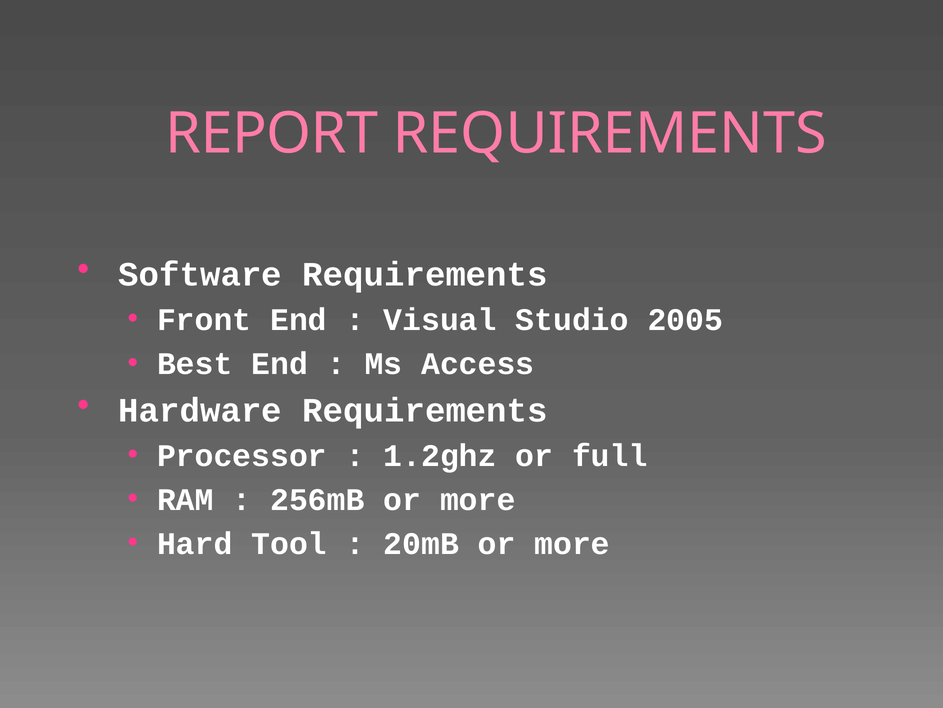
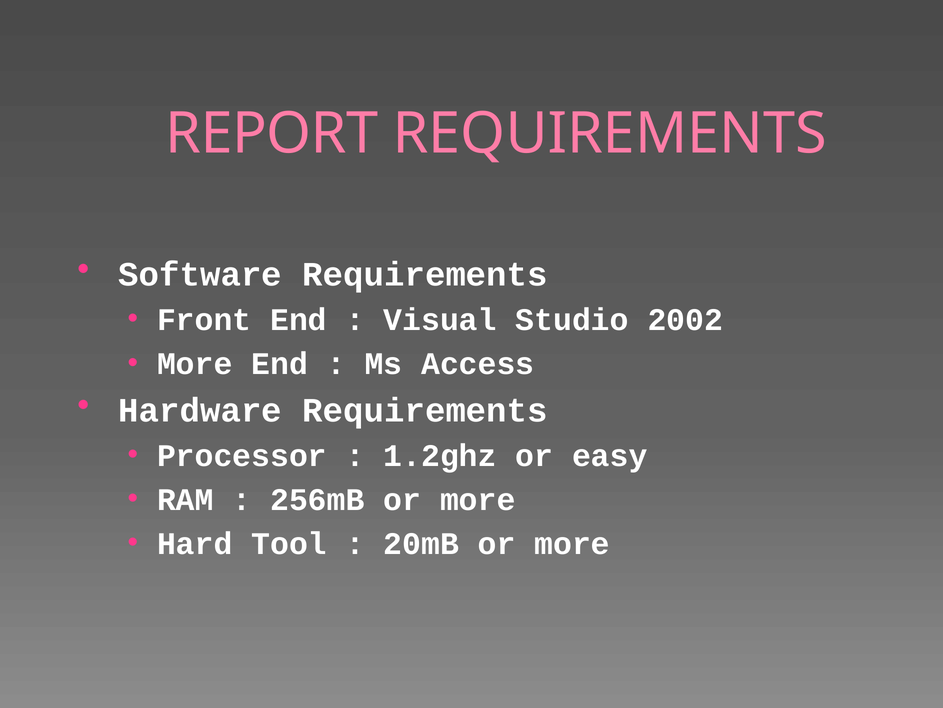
2005: 2005 -> 2002
Best at (195, 364): Best -> More
full: full -> easy
